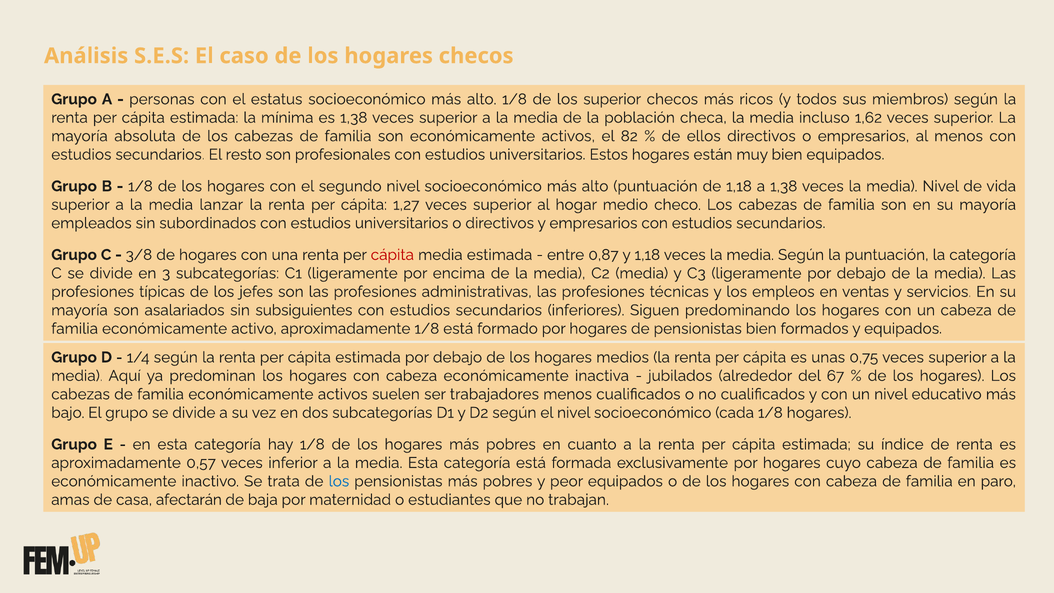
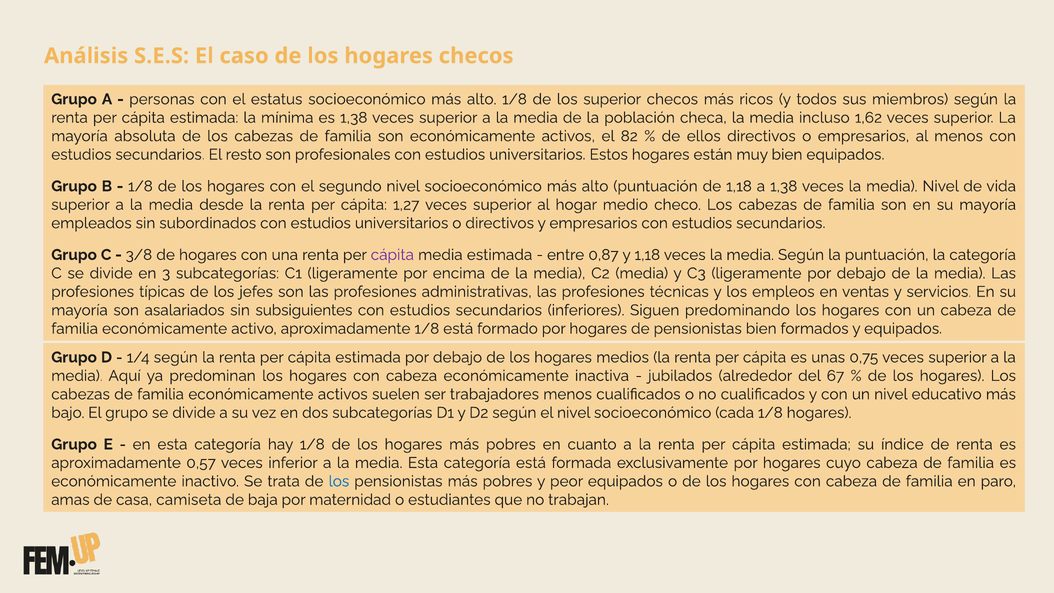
lanzar: lanzar -> desde
cápita at (392, 255) colour: red -> purple
afectarán: afectarán -> camiseta
